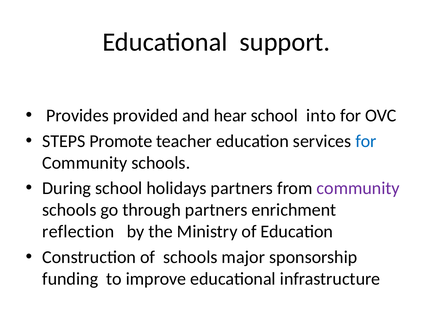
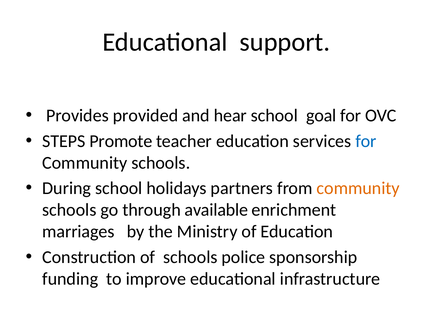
into: into -> goal
community at (358, 188) colour: purple -> orange
through partners: partners -> available
reflection: reflection -> marriages
major: major -> police
